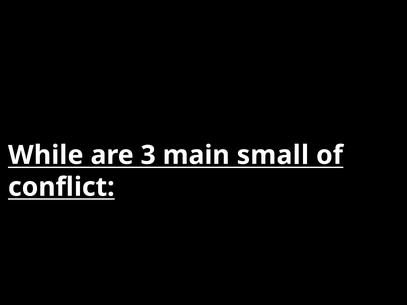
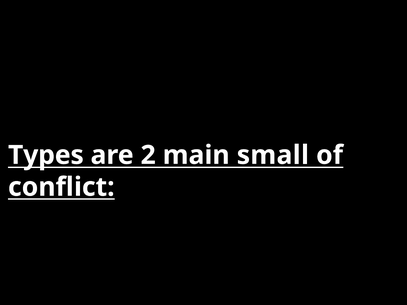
While: While -> Types
3: 3 -> 2
